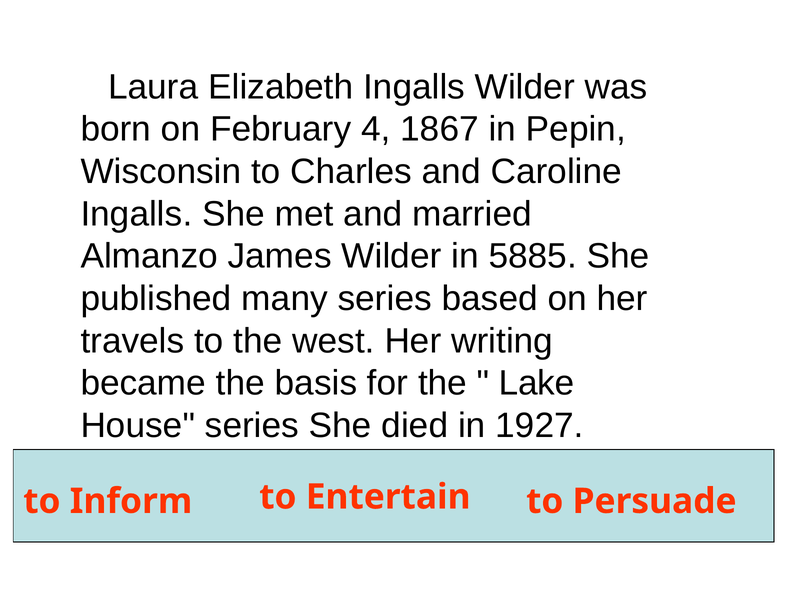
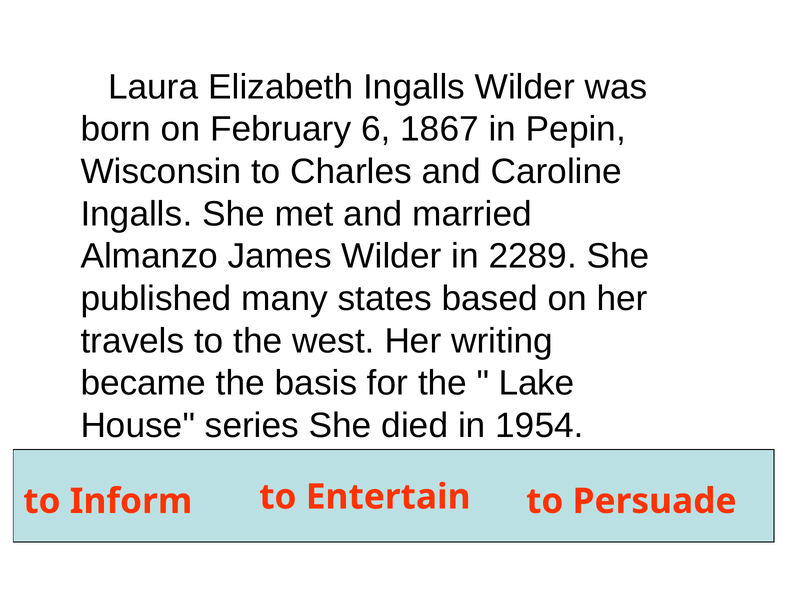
4: 4 -> 6
5885: 5885 -> 2289
many series: series -> states
1927: 1927 -> 1954
